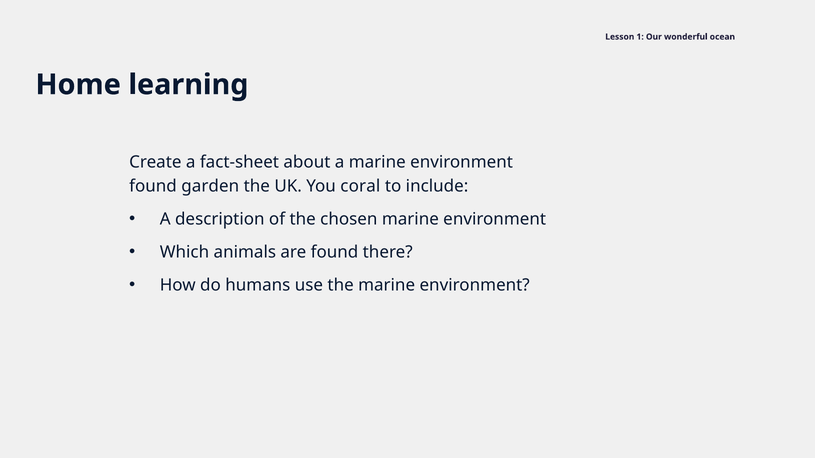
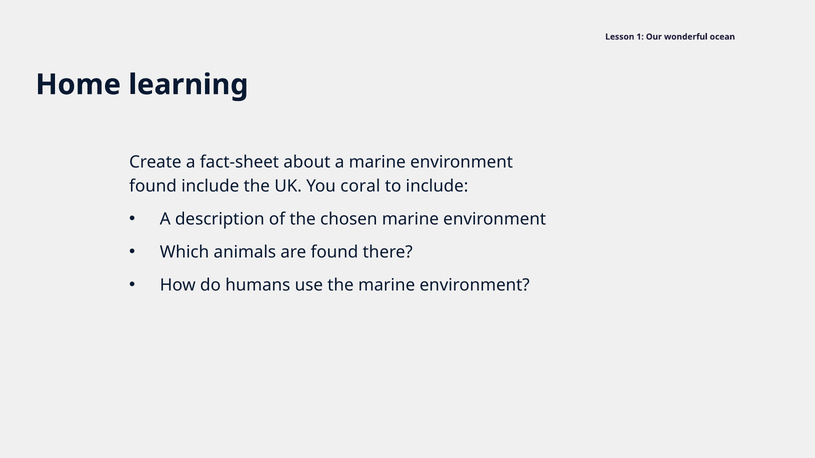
found garden: garden -> include
